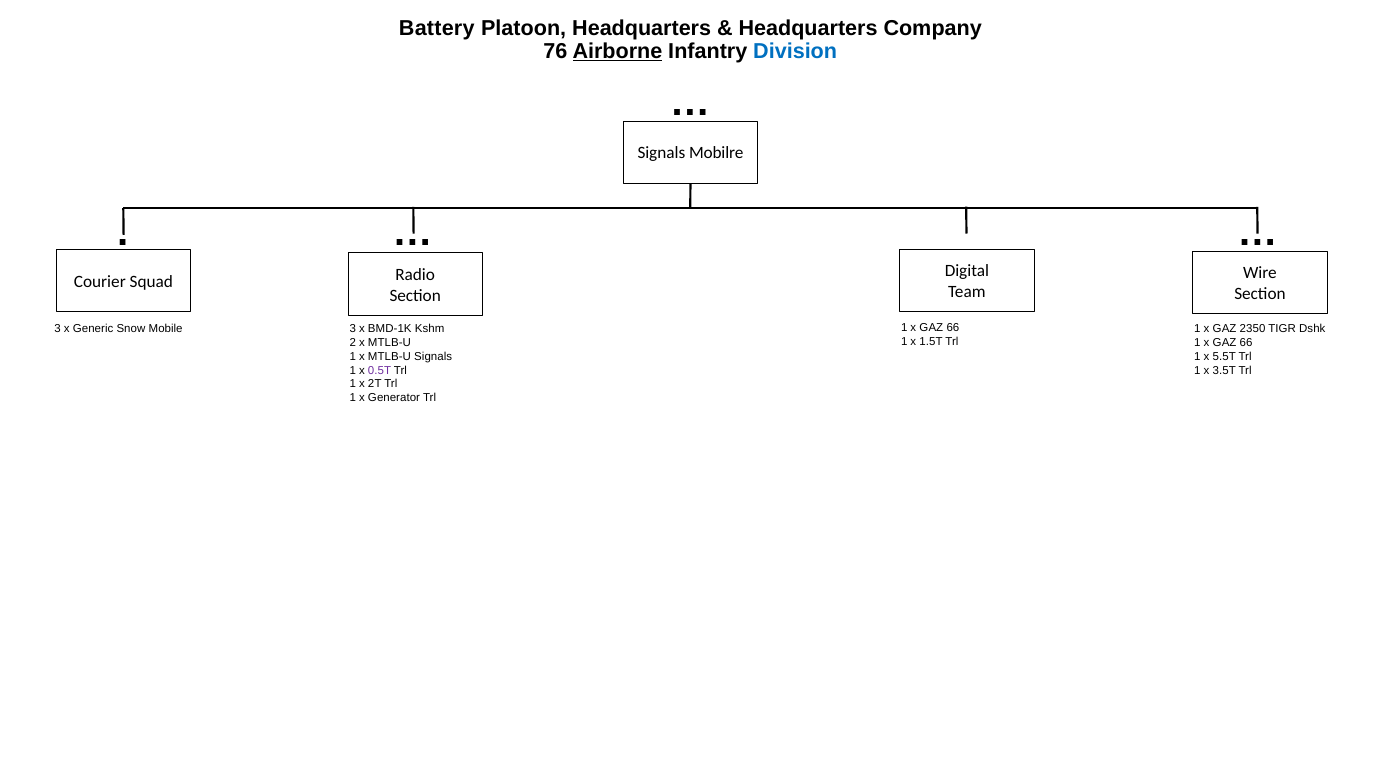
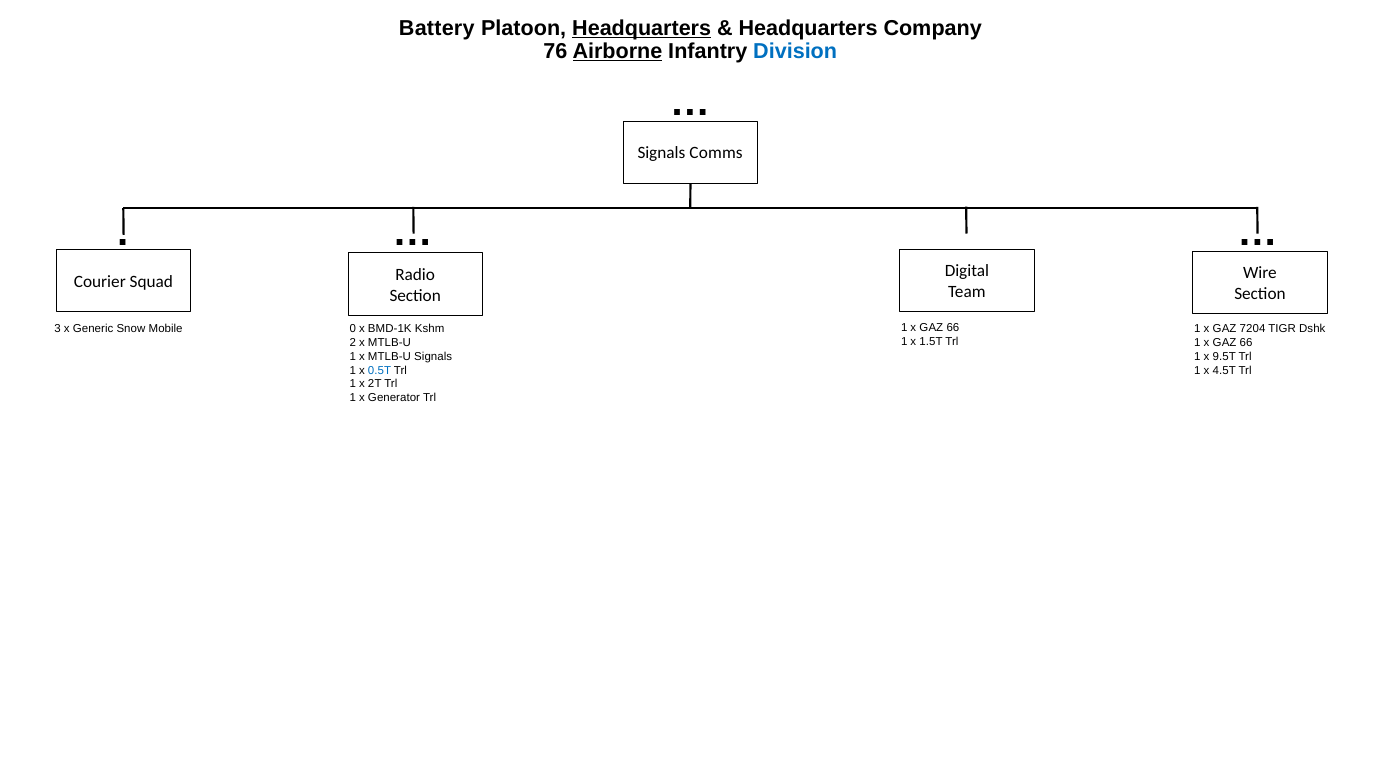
Headquarters at (642, 28) underline: none -> present
Mobilre: Mobilre -> Comms
Mobile 3: 3 -> 0
2350: 2350 -> 7204
5.5T: 5.5T -> 9.5T
0.5T colour: purple -> blue
3.5T: 3.5T -> 4.5T
